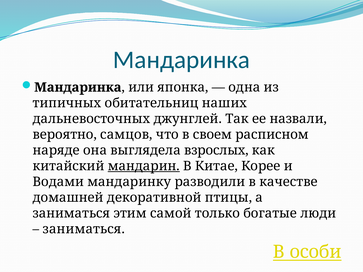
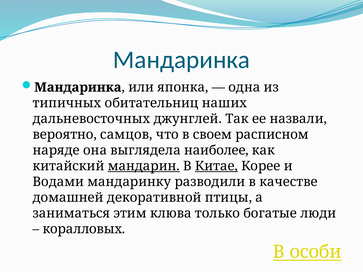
взрослых: взрослых -> наиболее
Китае underline: none -> present
самой: самой -> клюва
заниматься at (84, 229): заниматься -> коралловых
